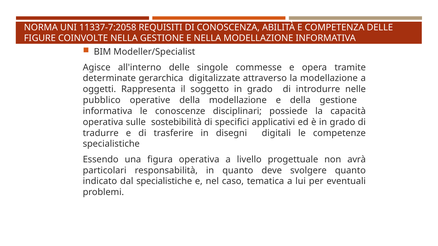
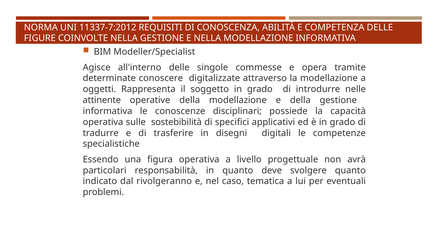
11337-7:2058: 11337-7:2058 -> 11337-7:2012
gerarchica: gerarchica -> conoscere
pubblico: pubblico -> attinente
dal specialistiche: specialistiche -> rivolgeranno
